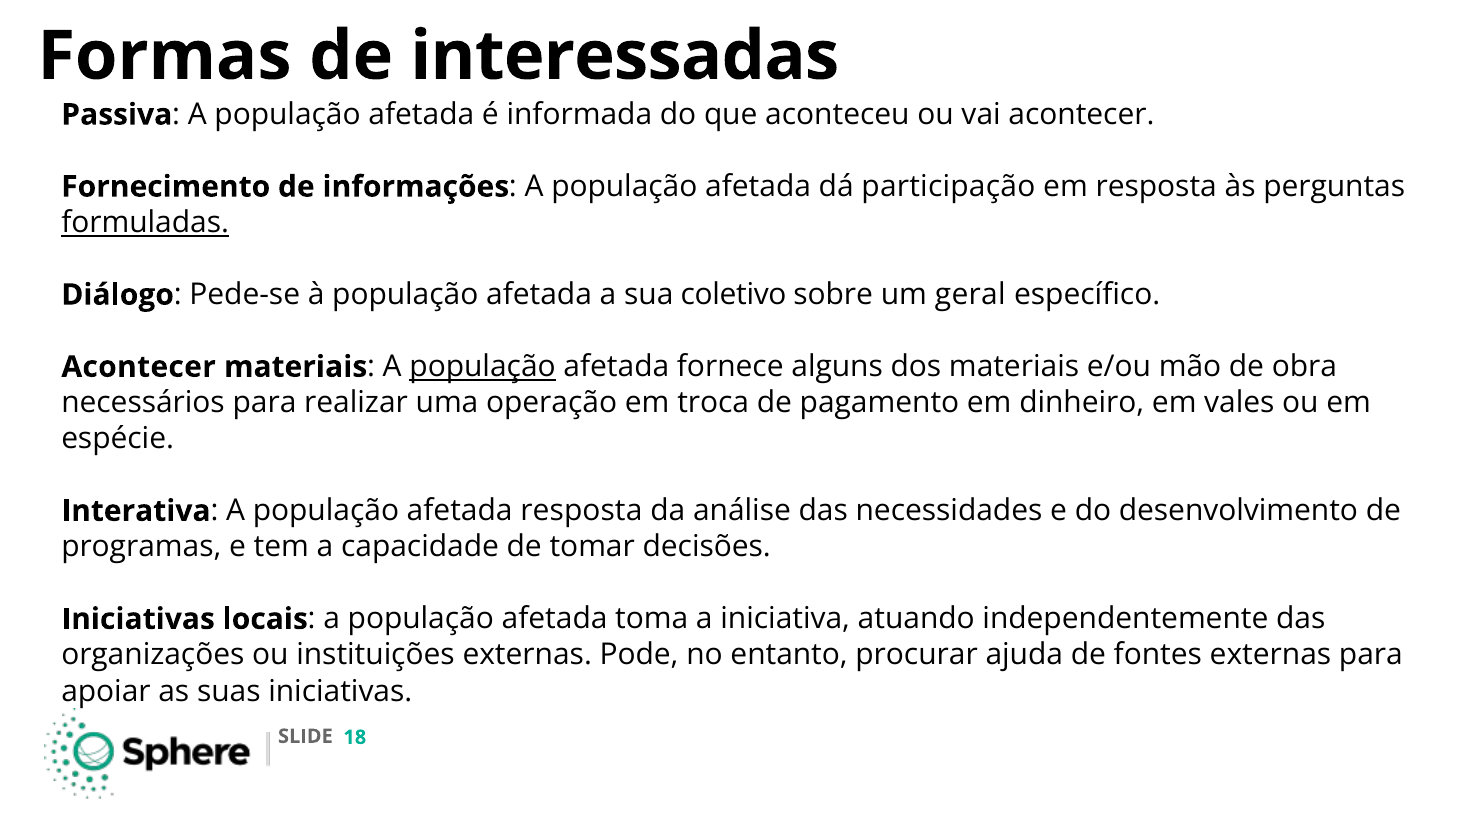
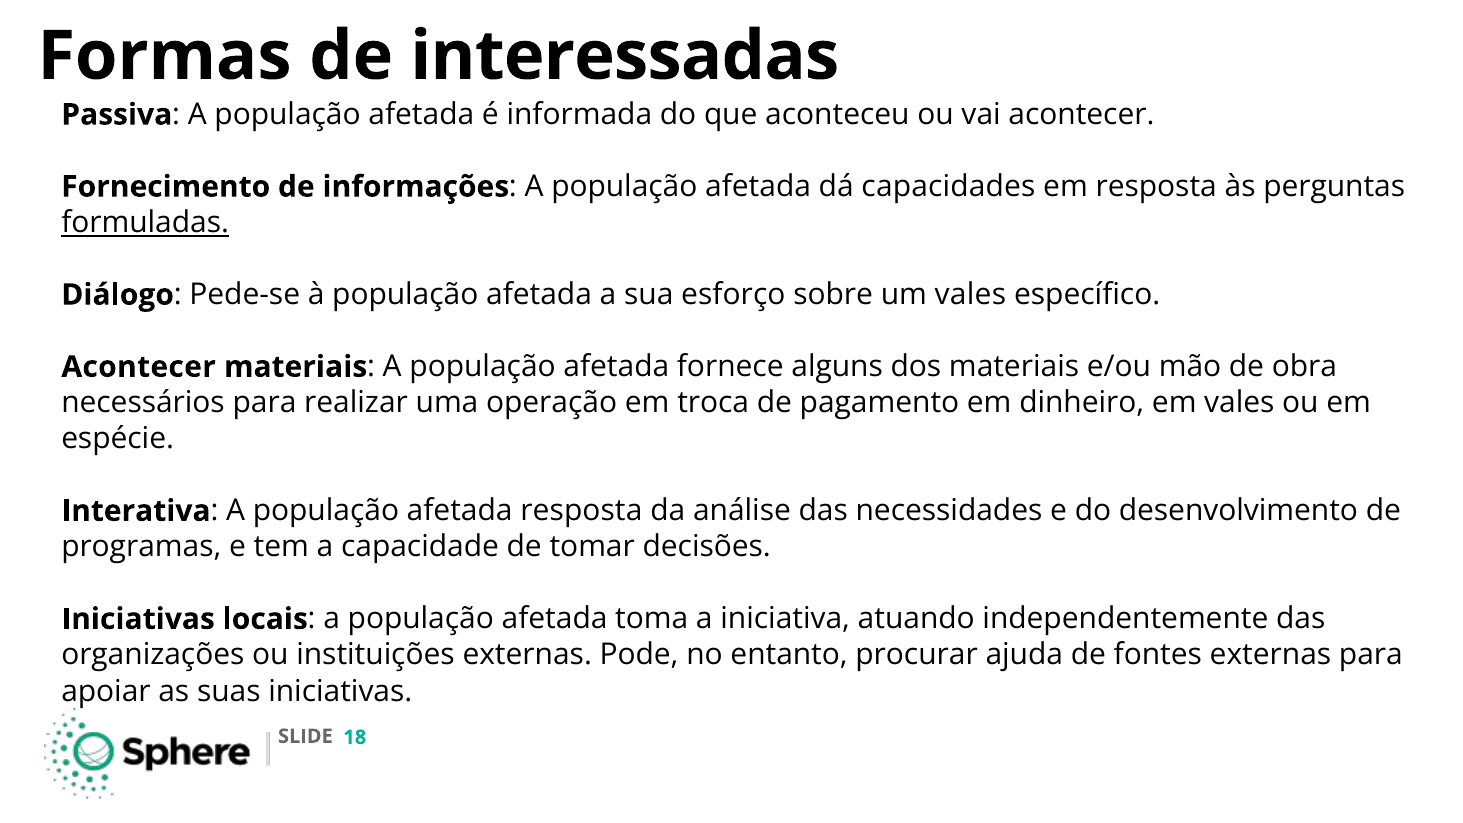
participação: participação -> capacidades
coletivo: coletivo -> esforço
um geral: geral -> vales
população at (483, 367) underline: present -> none
